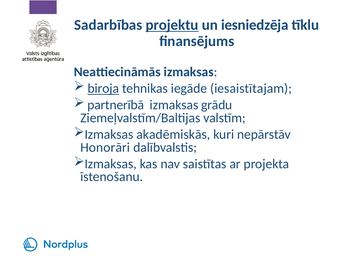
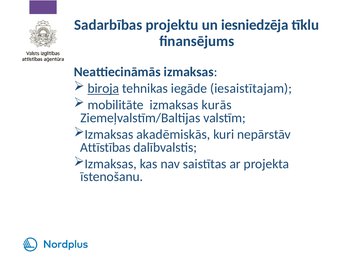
projektu underline: present -> none
partnerībā: partnerībā -> mobilitāte
grādu: grādu -> kurās
Honorāri: Honorāri -> Attīstības
